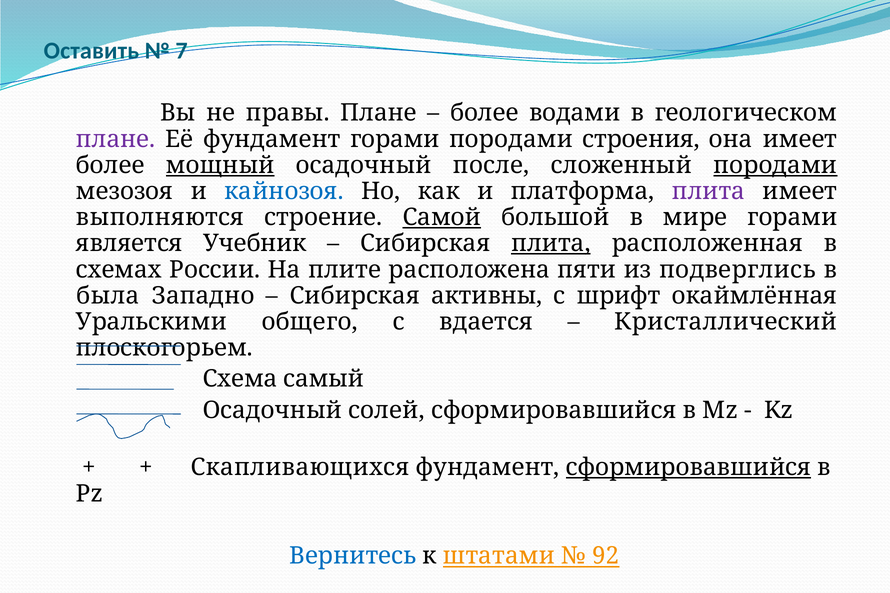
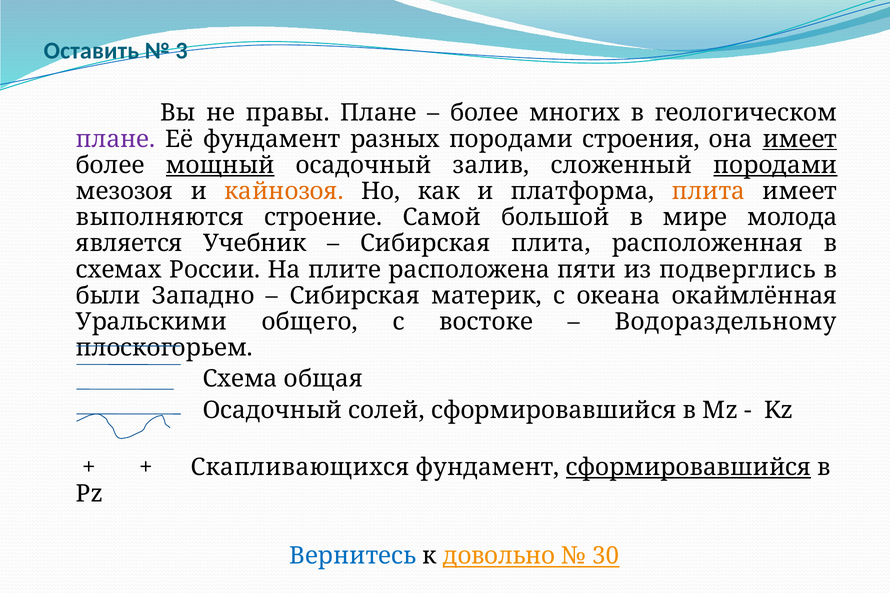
7: 7 -> 3
водами: водами -> многих
фундамент горами: горами -> разных
имеет at (800, 139) underline: none -> present
после: после -> залив
кайнозоя colour: blue -> orange
плита at (708, 191) colour: purple -> orange
Самой underline: present -> none
мире горами: горами -> молода
плита at (551, 243) underline: present -> none
была: была -> были
активны: активны -> материк
шрифт: шрифт -> океана
вдается: вдается -> востоке
Кристаллический: Кристаллический -> Водораздельному
самый: самый -> общая
штатами: штатами -> довольно
92: 92 -> 30
